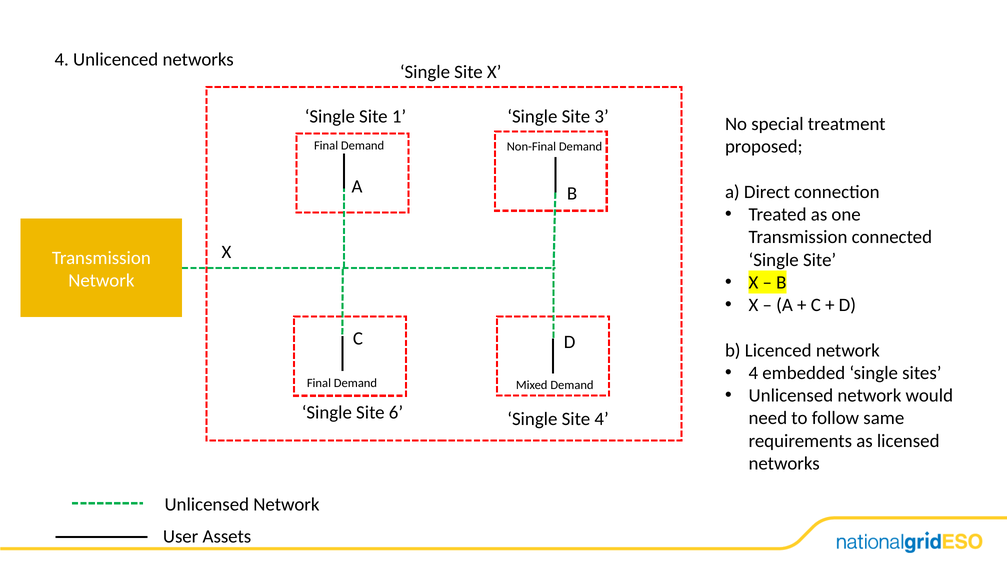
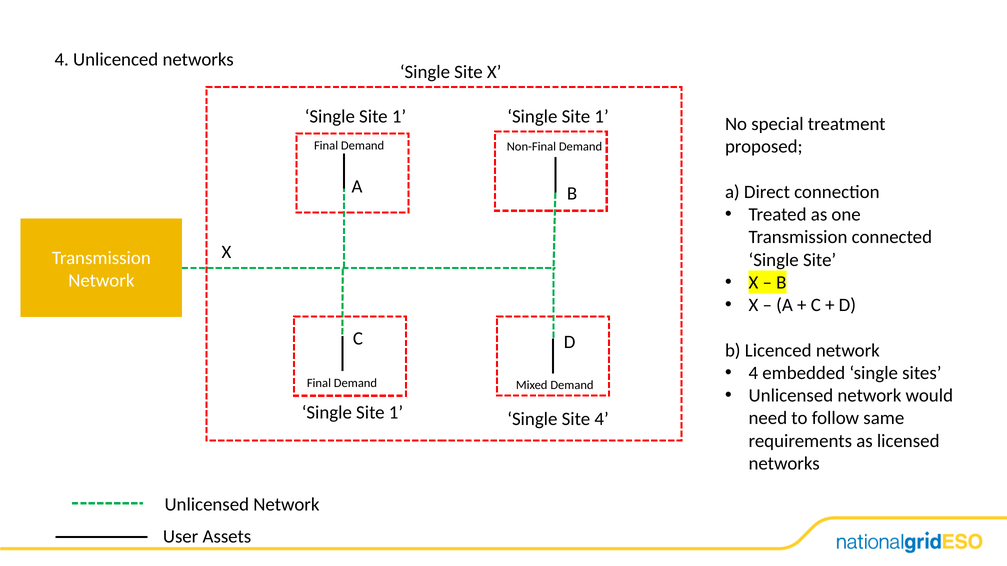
3 at (602, 117): 3 -> 1
6 at (396, 413): 6 -> 1
